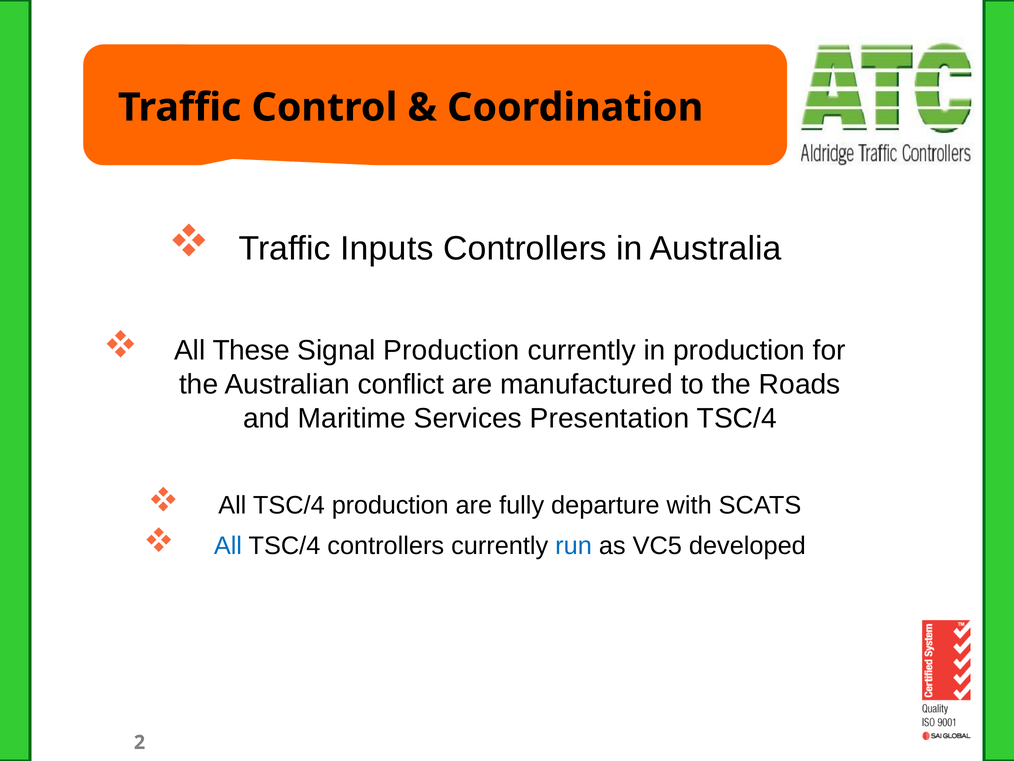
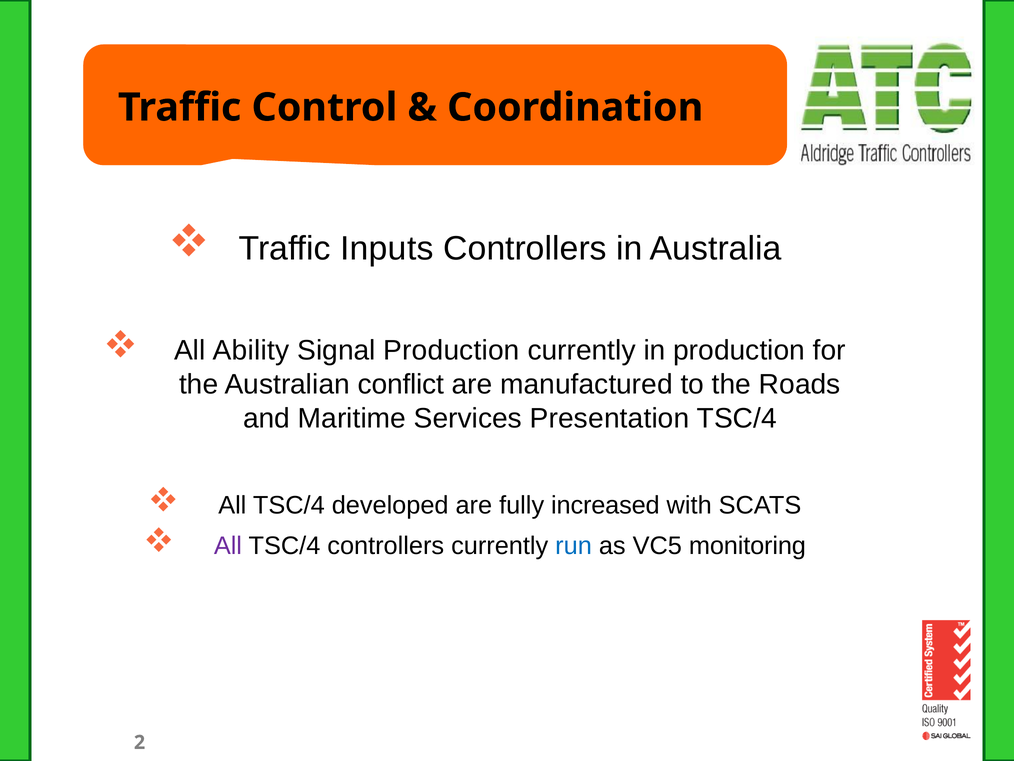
These: These -> Ability
TSC/4 production: production -> developed
departure: departure -> increased
All at (228, 546) colour: blue -> purple
developed: developed -> monitoring
